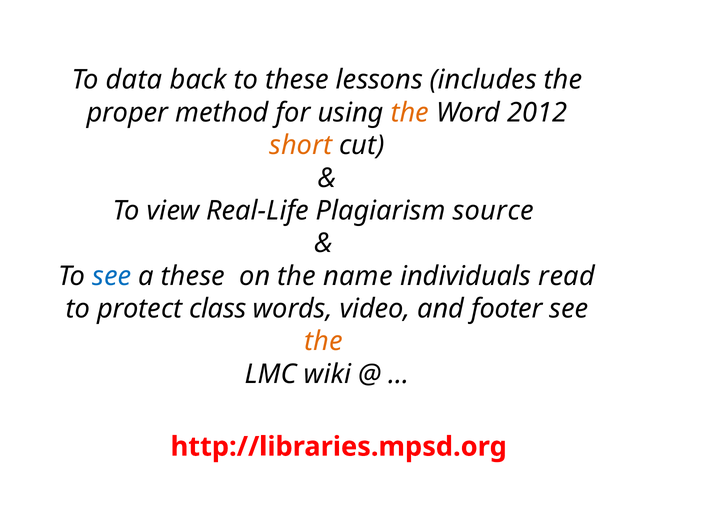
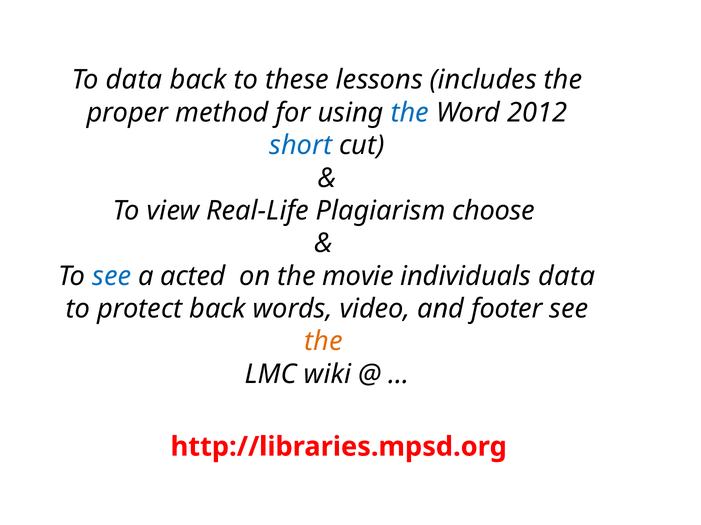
the at (410, 113) colour: orange -> blue
short colour: orange -> blue
source: source -> choose
a these: these -> acted
name: name -> movie
individuals read: read -> data
protect class: class -> back
